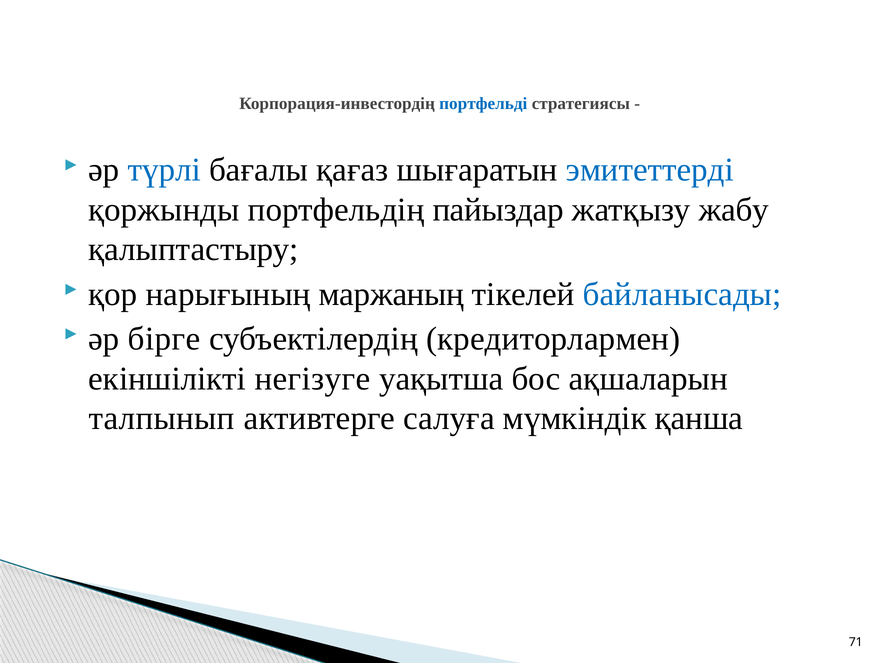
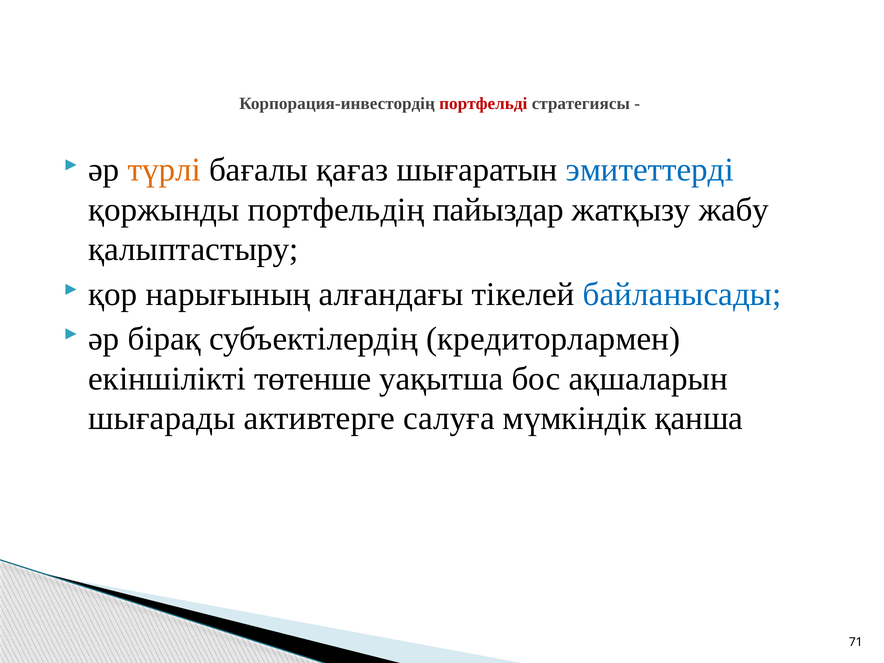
портфельді colour: blue -> red
түрлі colour: blue -> orange
маржаның: маржаның -> алғандағы
бірге: бірге -> бірақ
негізуге: негізуге -> төтенше
талпынып: талпынып -> шығарады
